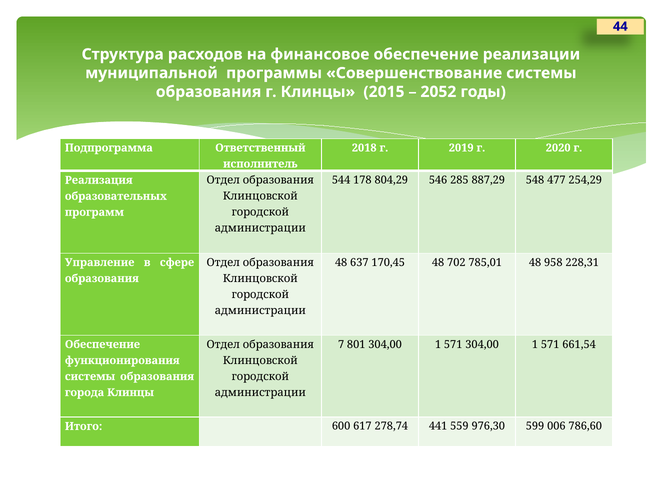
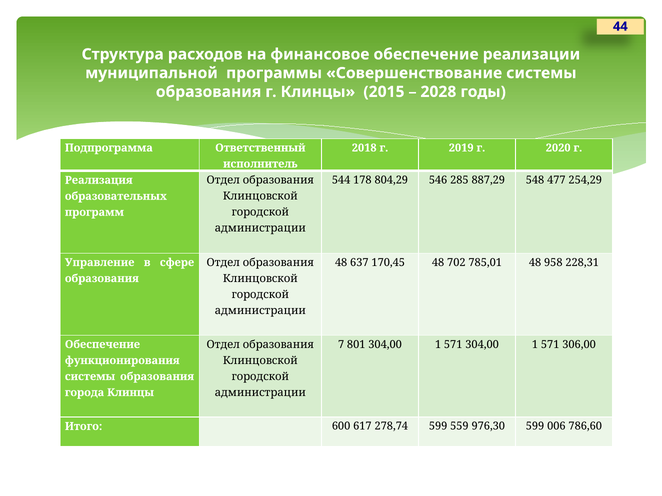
2052: 2052 -> 2028
661,54: 661,54 -> 306,00
278,74 441: 441 -> 599
